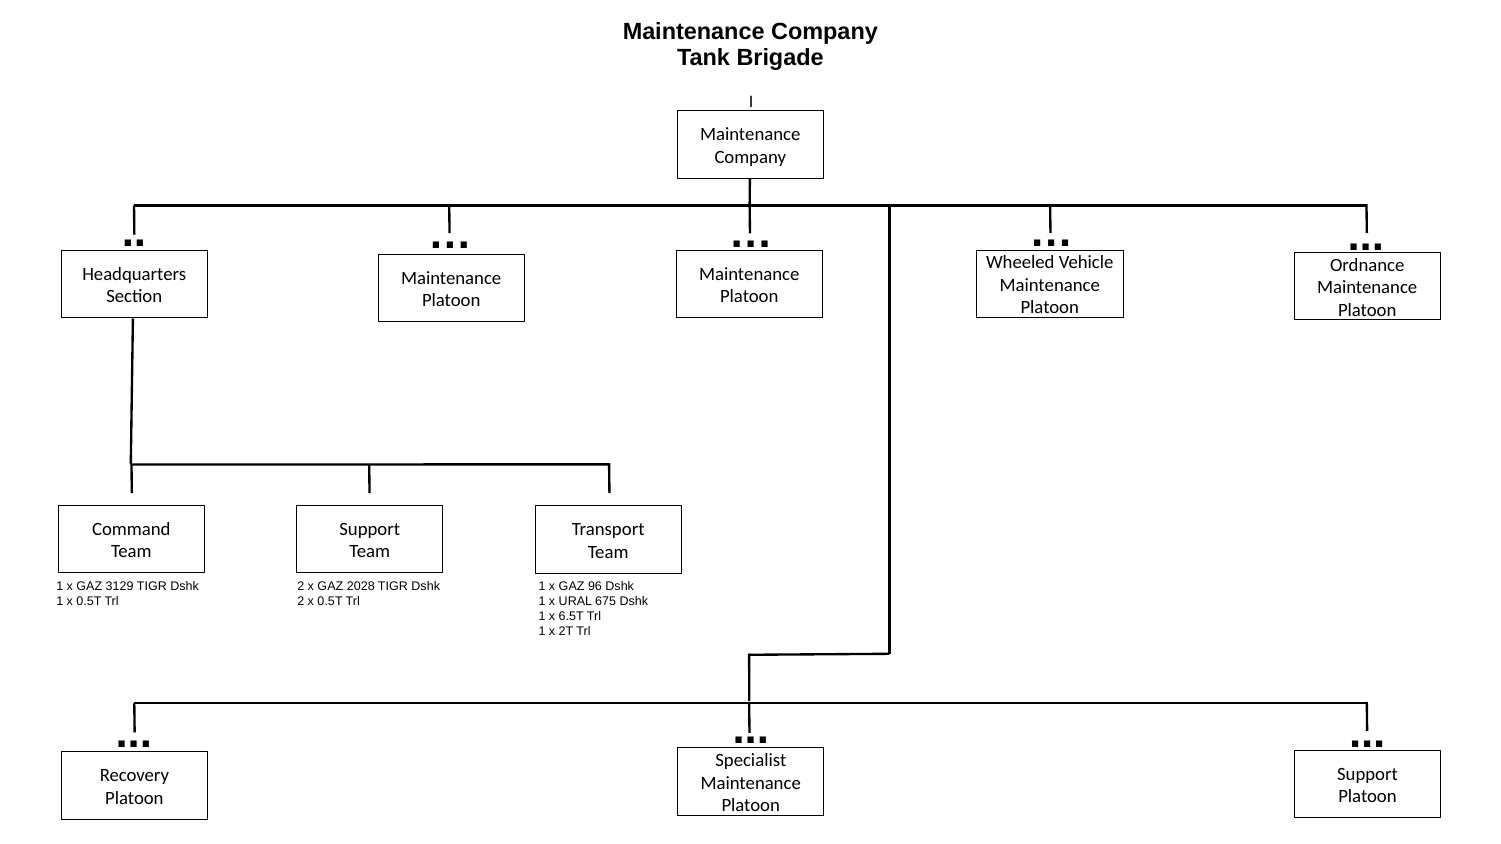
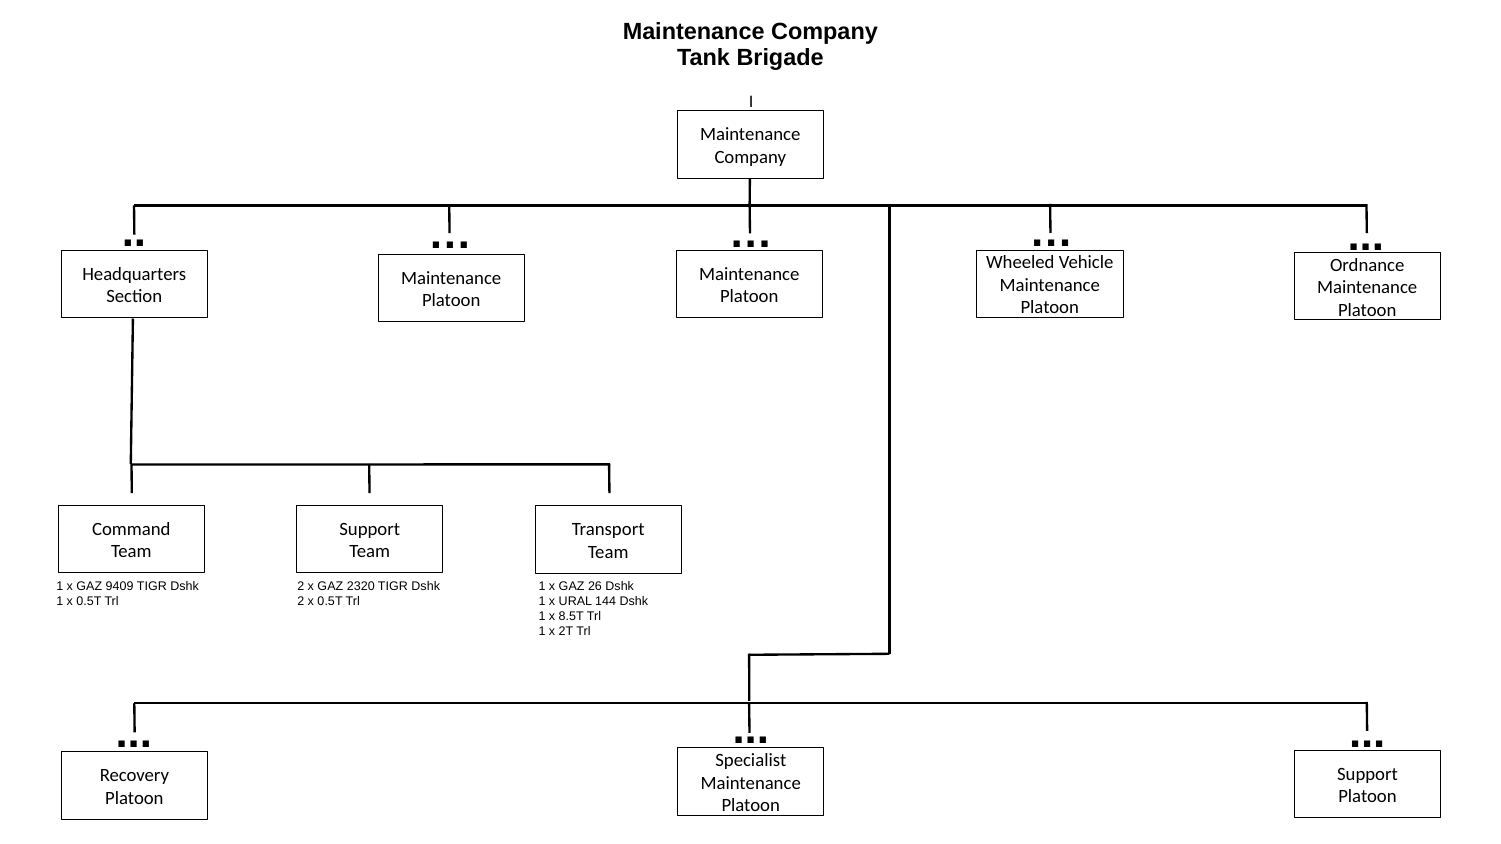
3129: 3129 -> 9409
2028: 2028 -> 2320
96: 96 -> 26
675: 675 -> 144
6.5T: 6.5T -> 8.5T
